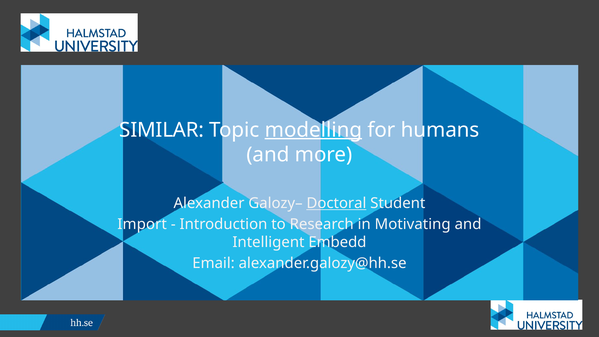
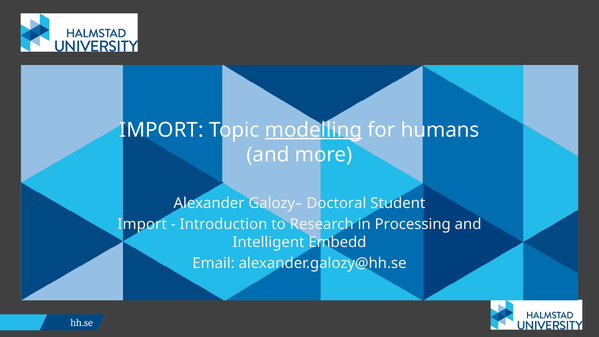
SIMILAR at (162, 130): SIMILAR -> IMPORT
Doctoral underline: present -> none
Motivating: Motivating -> Processing
